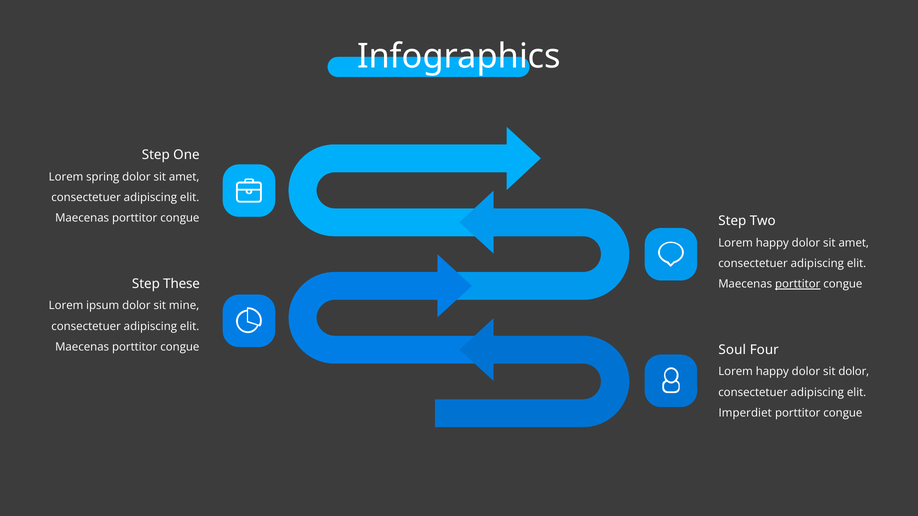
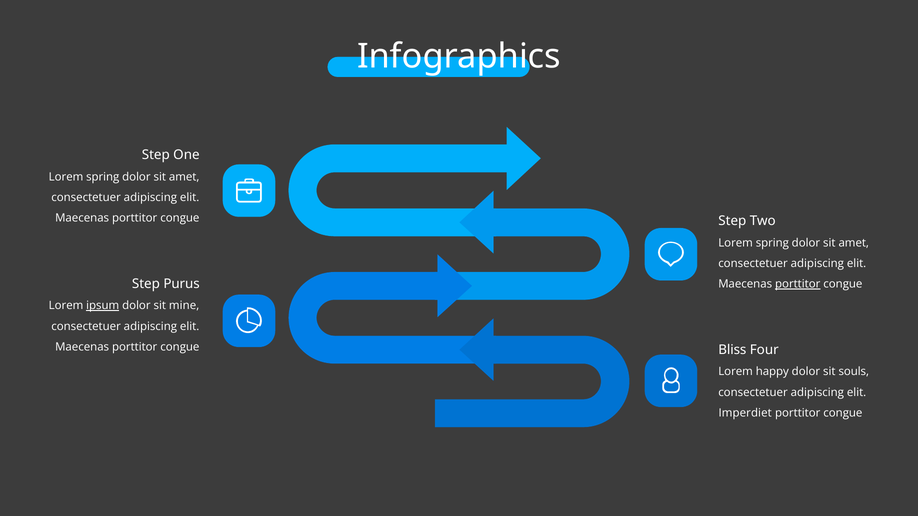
happy at (772, 243): happy -> spring
These: These -> Purus
ipsum underline: none -> present
Soul: Soul -> Bliss
sit dolor: dolor -> souls
